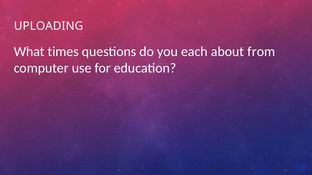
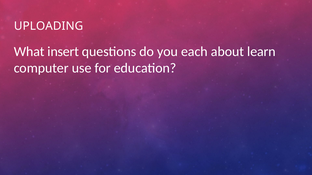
times: times -> insert
from: from -> learn
